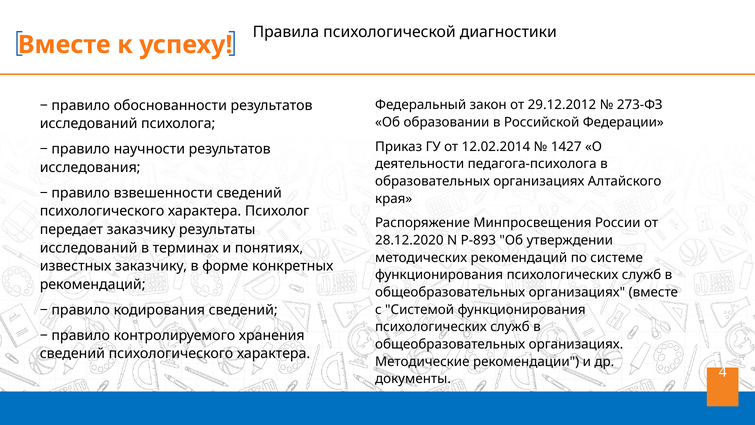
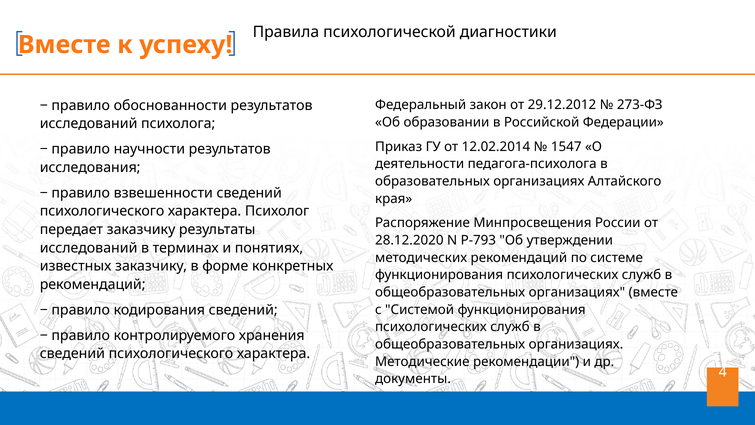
1427: 1427 -> 1547
Р-893: Р-893 -> Р-793
